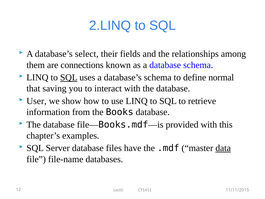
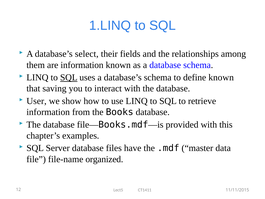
2.LINQ: 2.LINQ -> 1.LINQ
are connections: connections -> information
define normal: normal -> known
data underline: present -> none
databases: databases -> organized
